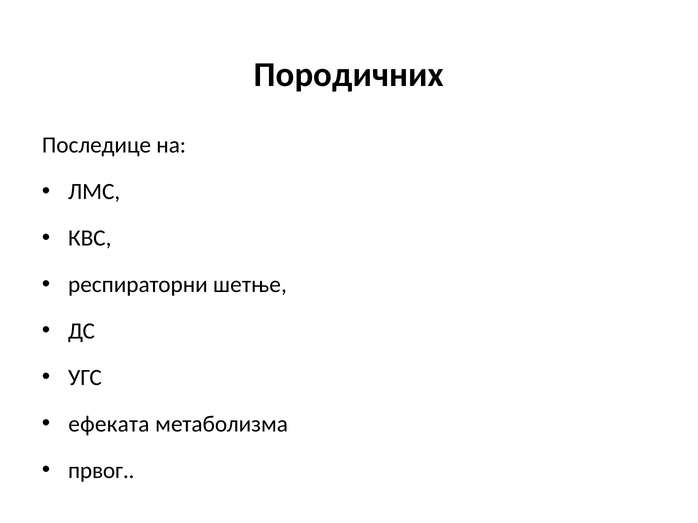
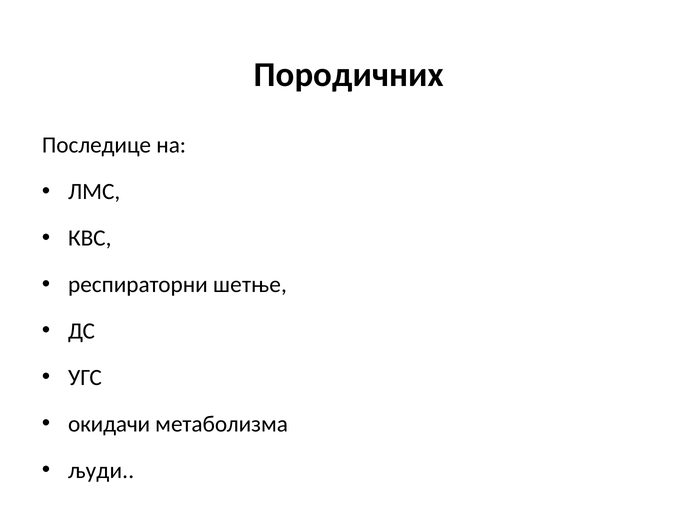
ефеката: ефеката -> окидачи
првог: првог -> људи
